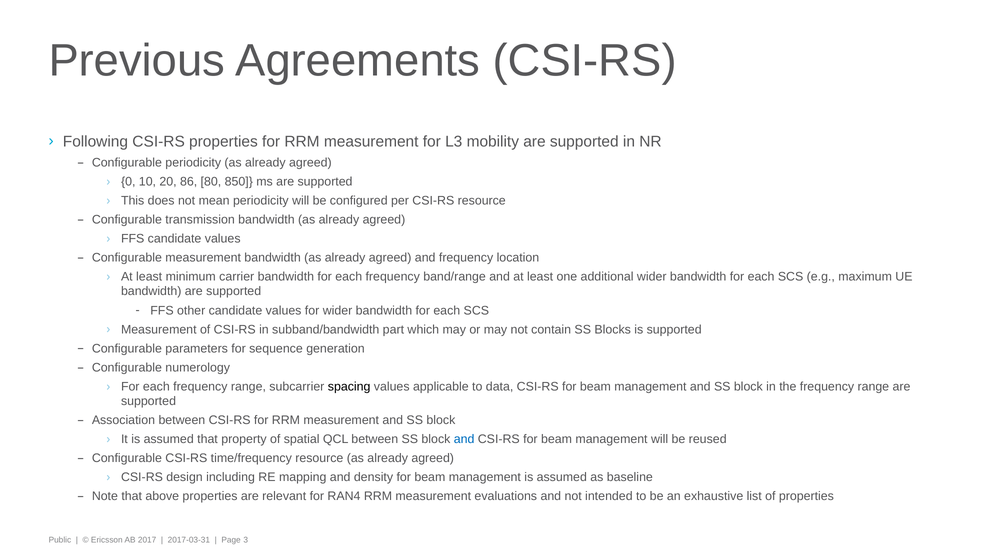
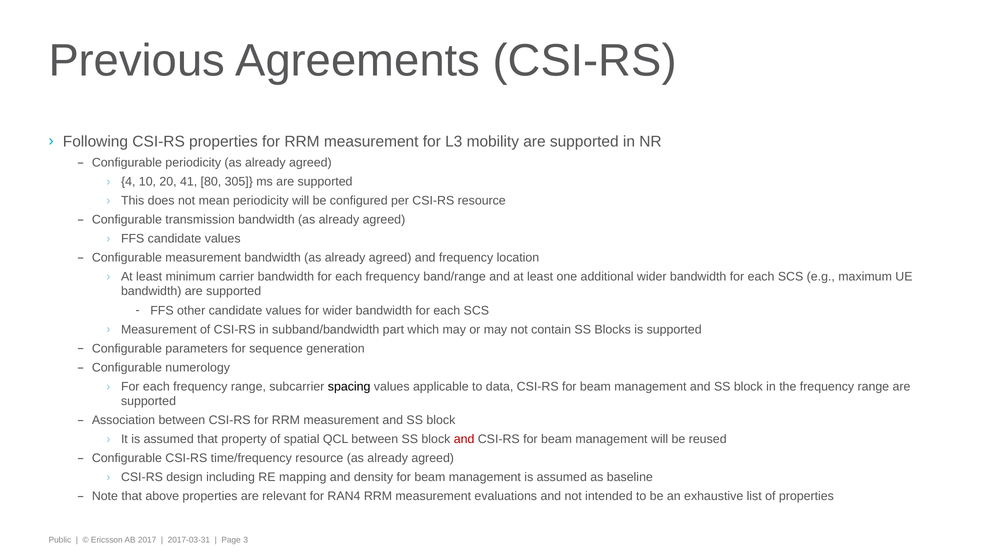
0: 0 -> 4
86: 86 -> 41
850: 850 -> 305
and at (464, 439) colour: blue -> red
